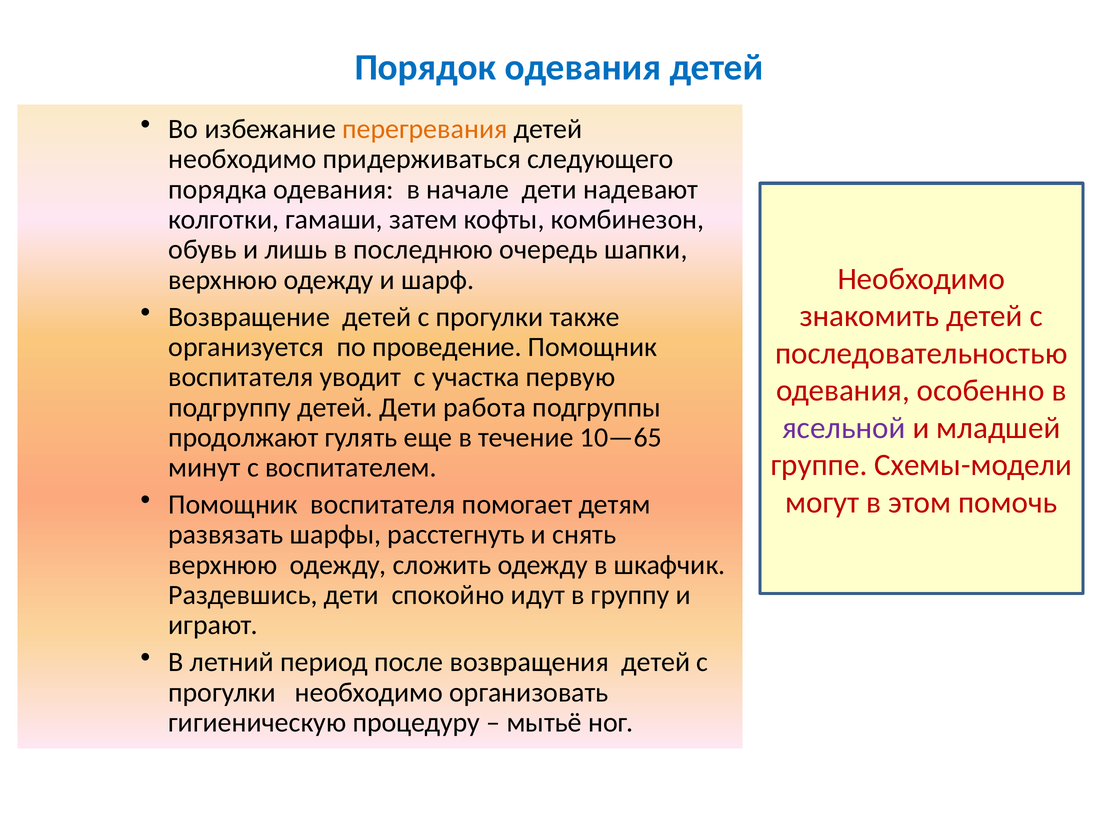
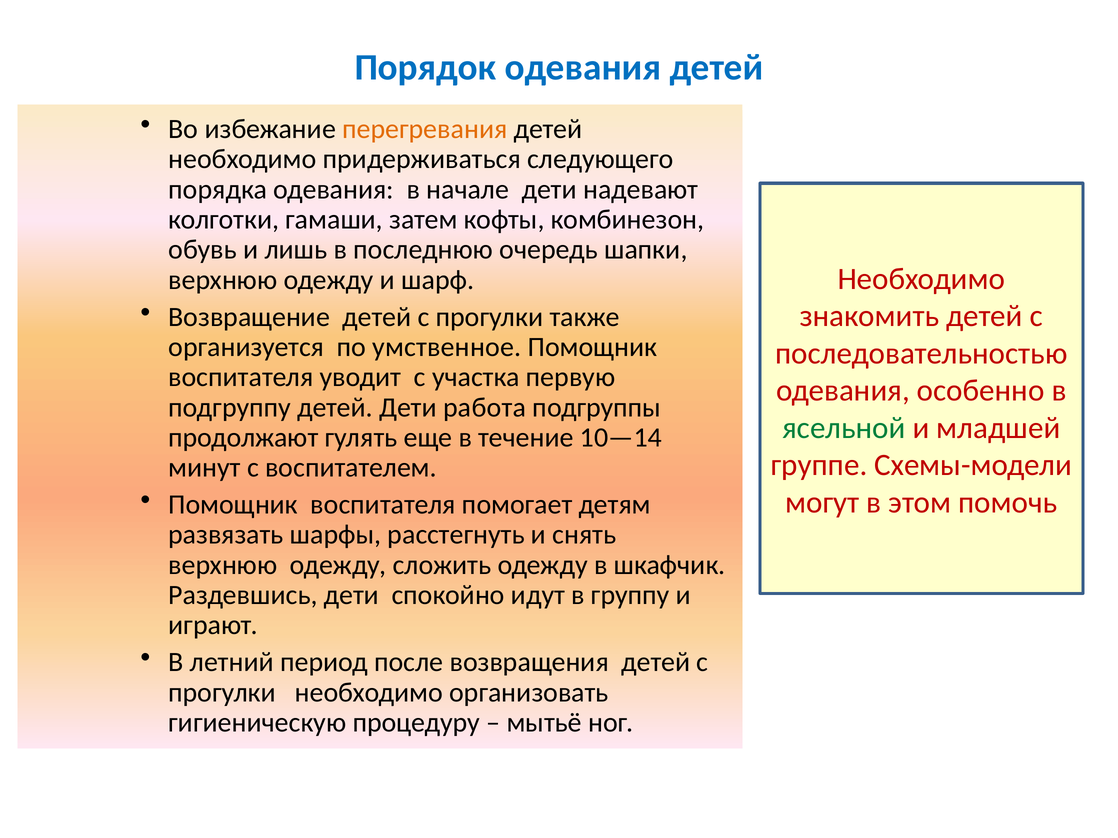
проведение: проведение -> умственное
ясельной colour: purple -> green
10—65: 10—65 -> 10—14
